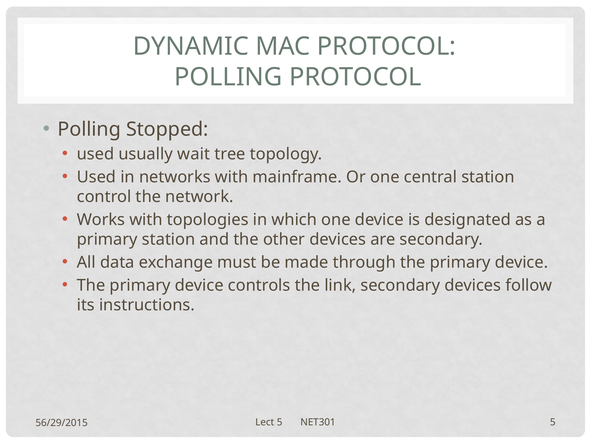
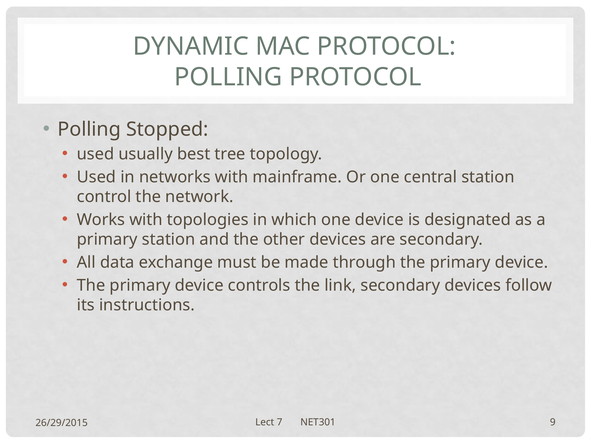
wait: wait -> best
Lect 5: 5 -> 7
NET301 5: 5 -> 9
56/29/2015: 56/29/2015 -> 26/29/2015
